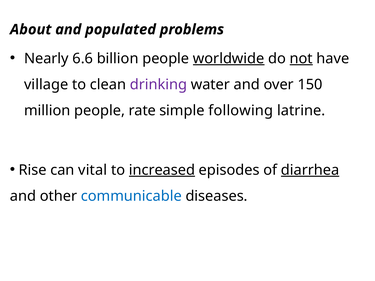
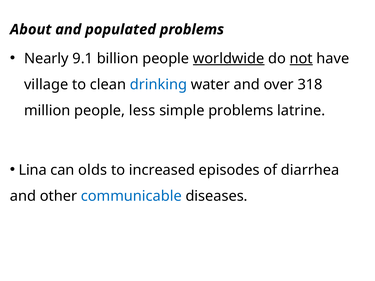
6.6: 6.6 -> 9.1
drinking colour: purple -> blue
150: 150 -> 318
rate: rate -> less
simple following: following -> problems
Rise: Rise -> Lina
vital: vital -> olds
increased underline: present -> none
diarrhea underline: present -> none
